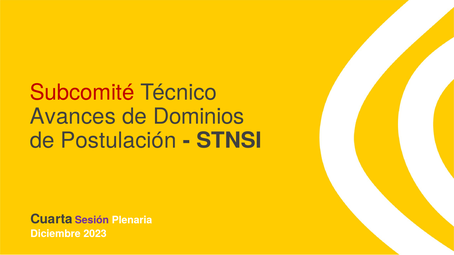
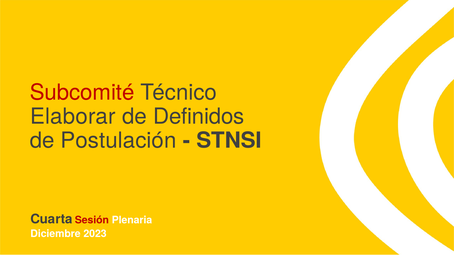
Avances: Avances -> Elaborar
Dominios: Dominios -> Definidos
Sesión colour: purple -> red
